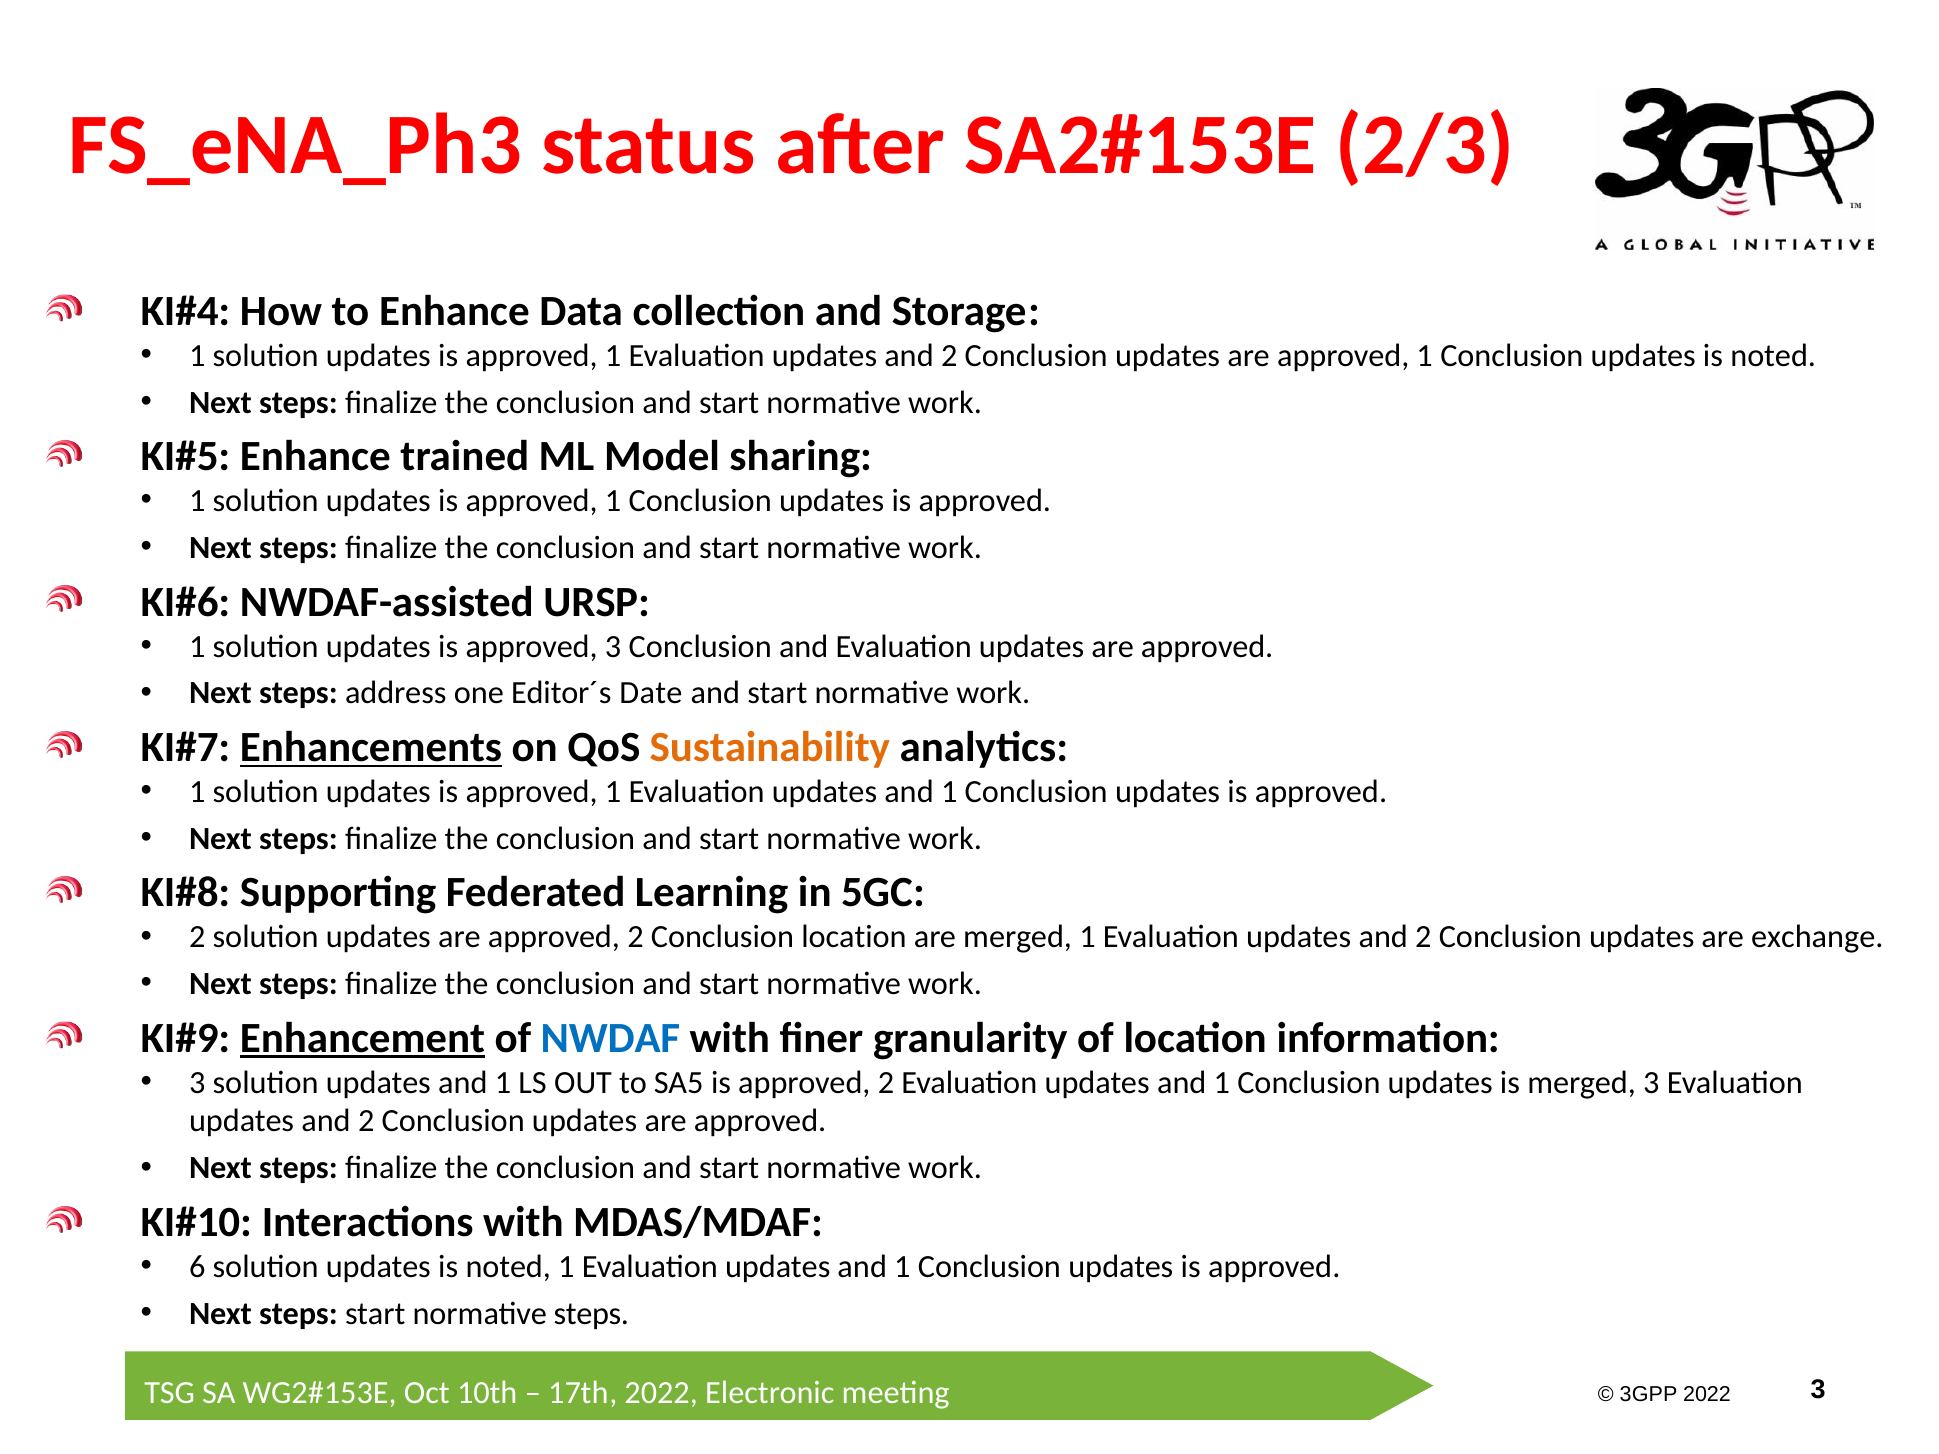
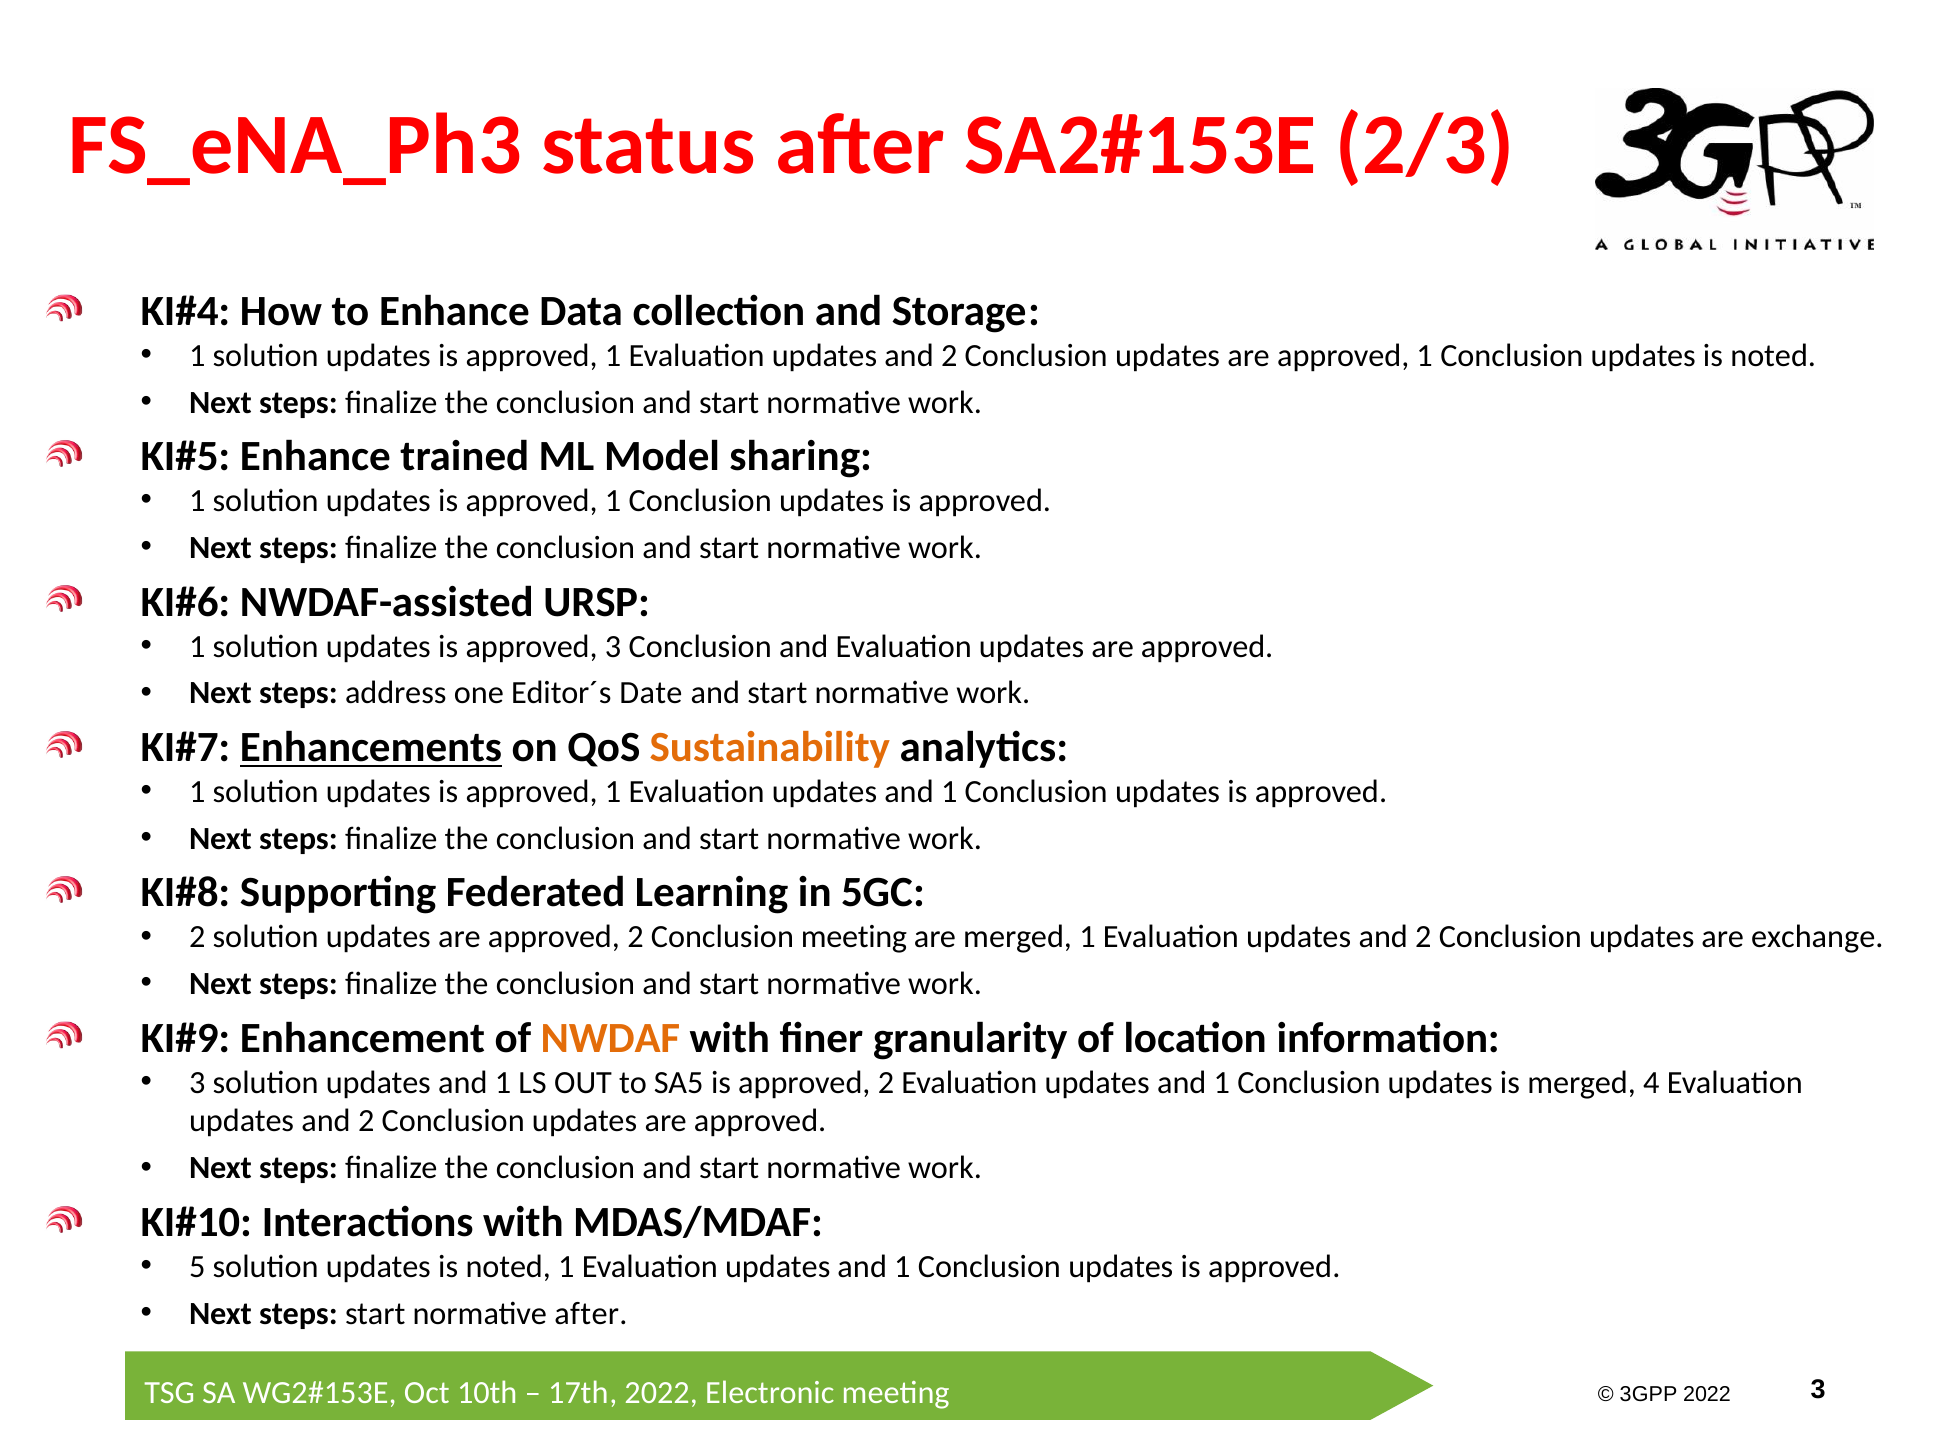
Conclusion location: location -> meeting
Enhancement underline: present -> none
NWDAF colour: blue -> orange
merged 3: 3 -> 4
6: 6 -> 5
normative steps: steps -> after
